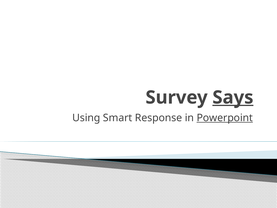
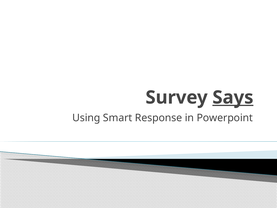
Powerpoint underline: present -> none
